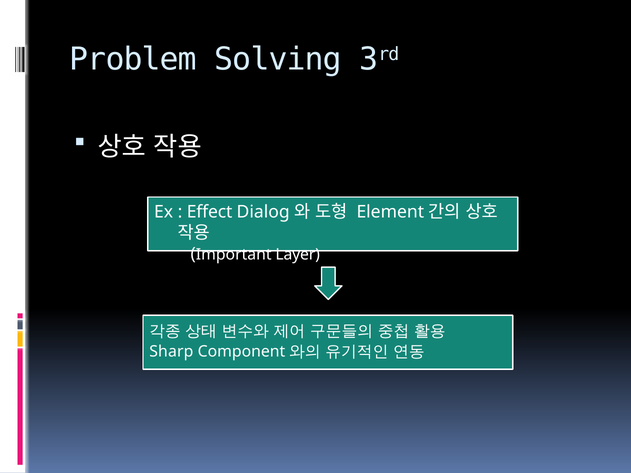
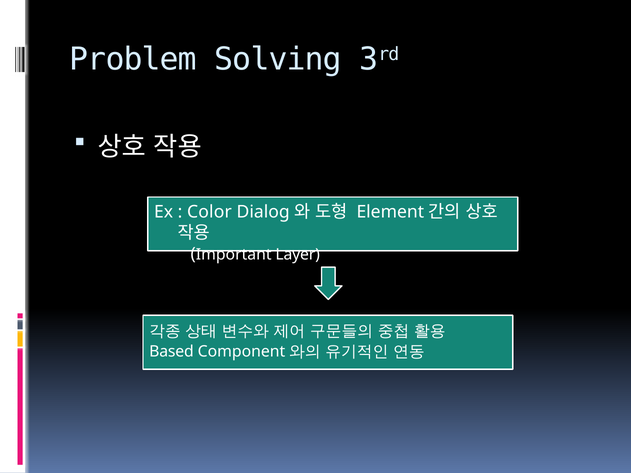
Effect: Effect -> Color
Sharp: Sharp -> Based
